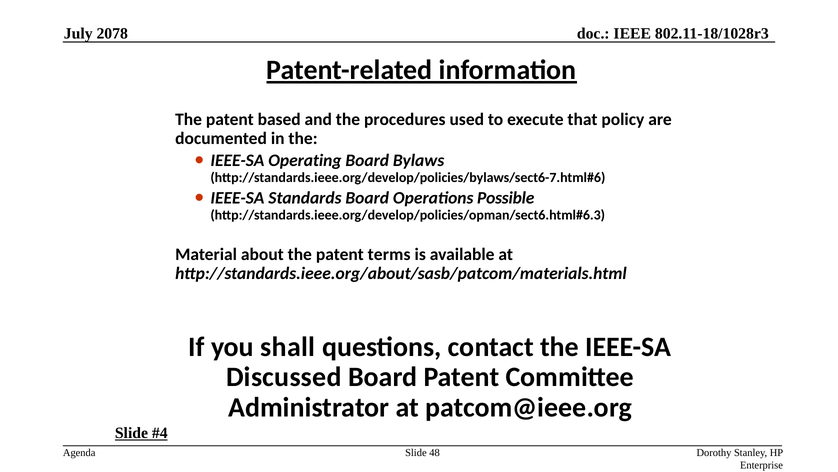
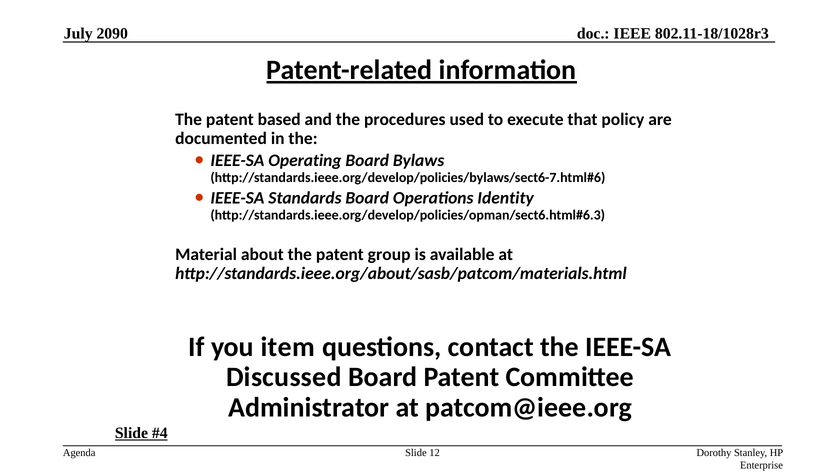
2078: 2078 -> 2090
Possible: Possible -> Identity
terms: terms -> group
shall: shall -> item
48: 48 -> 12
